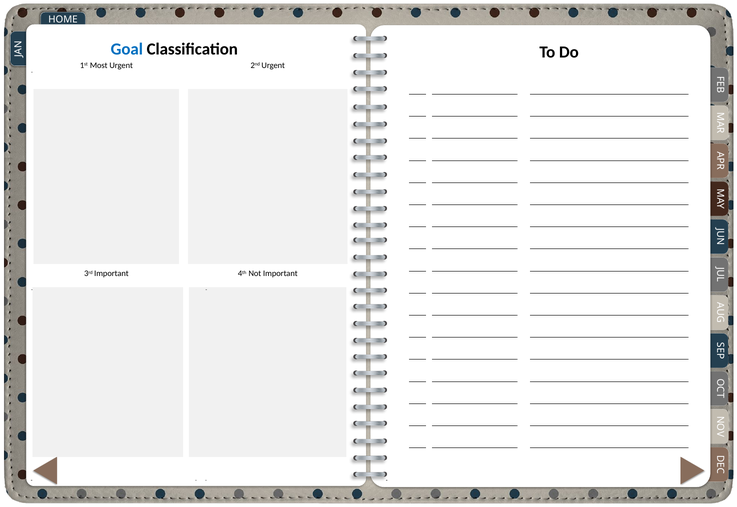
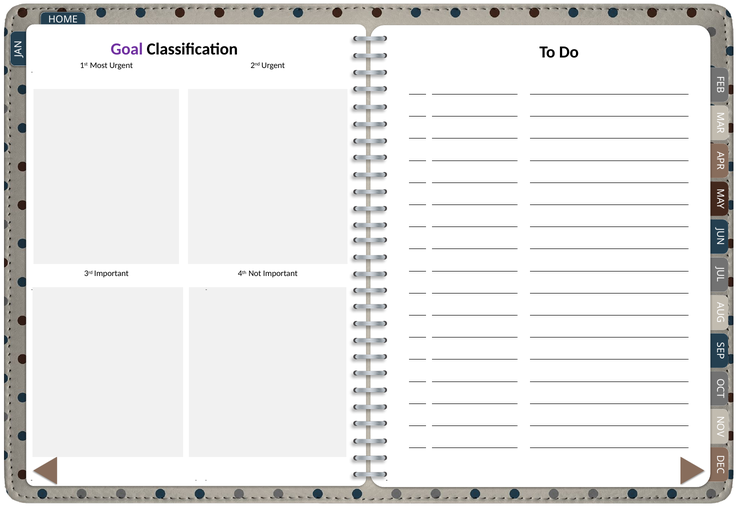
Goal colour: blue -> purple
